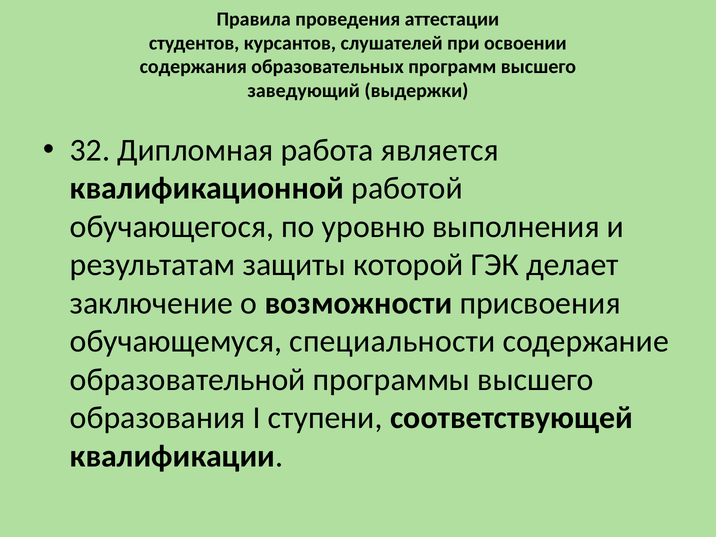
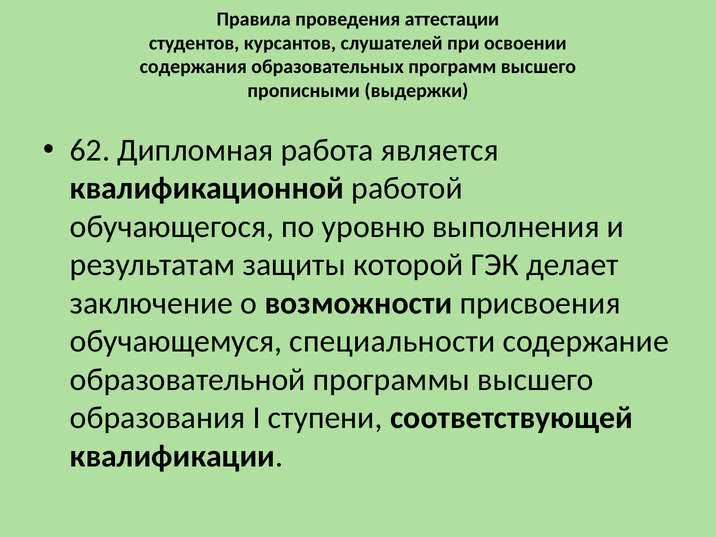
заведующий: заведующий -> прописными
32: 32 -> 62
